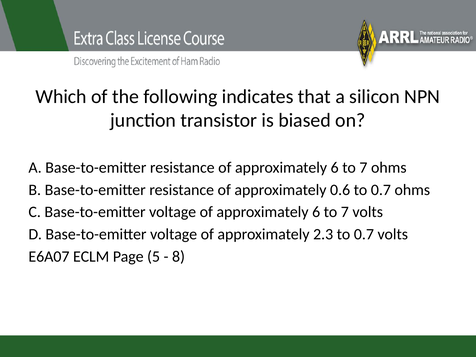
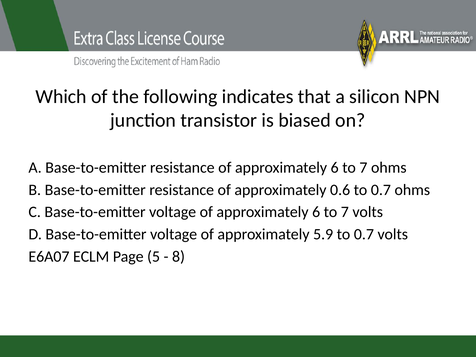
2.3: 2.3 -> 5.9
